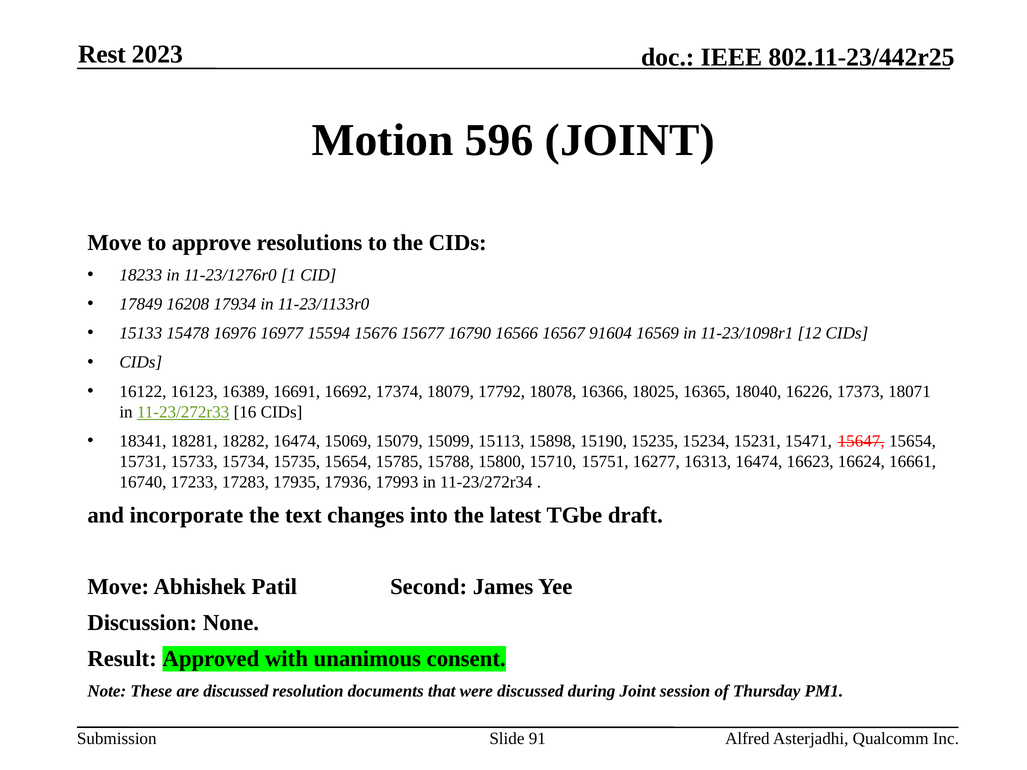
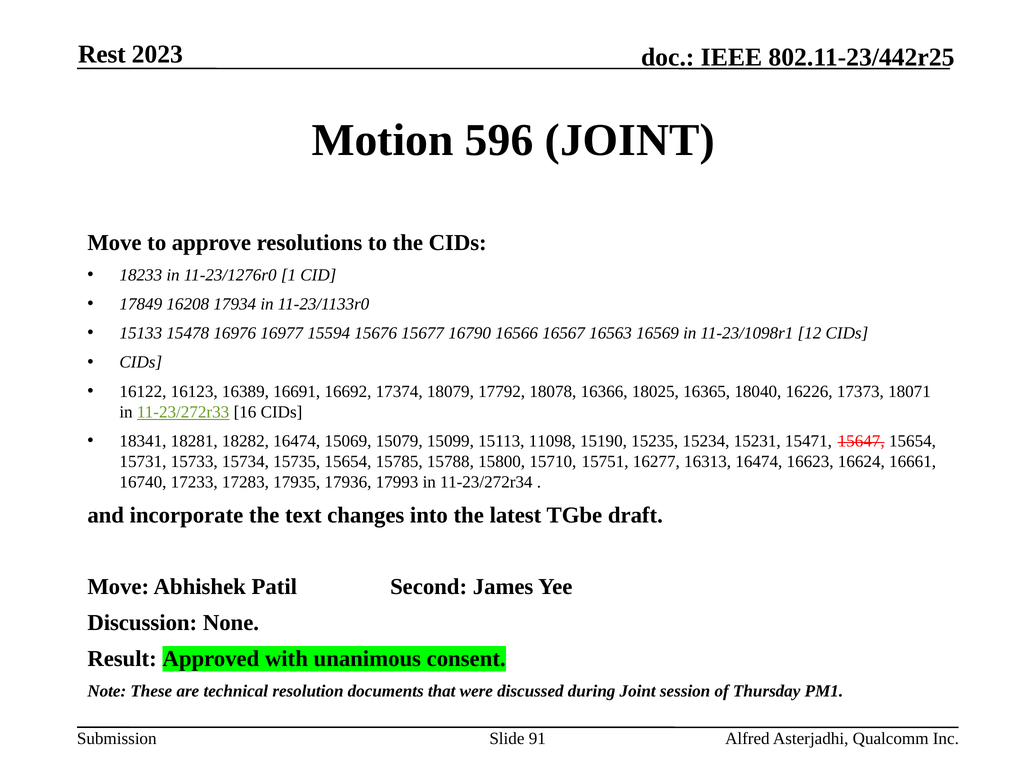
91604: 91604 -> 16563
15898: 15898 -> 11098
are discussed: discussed -> technical
